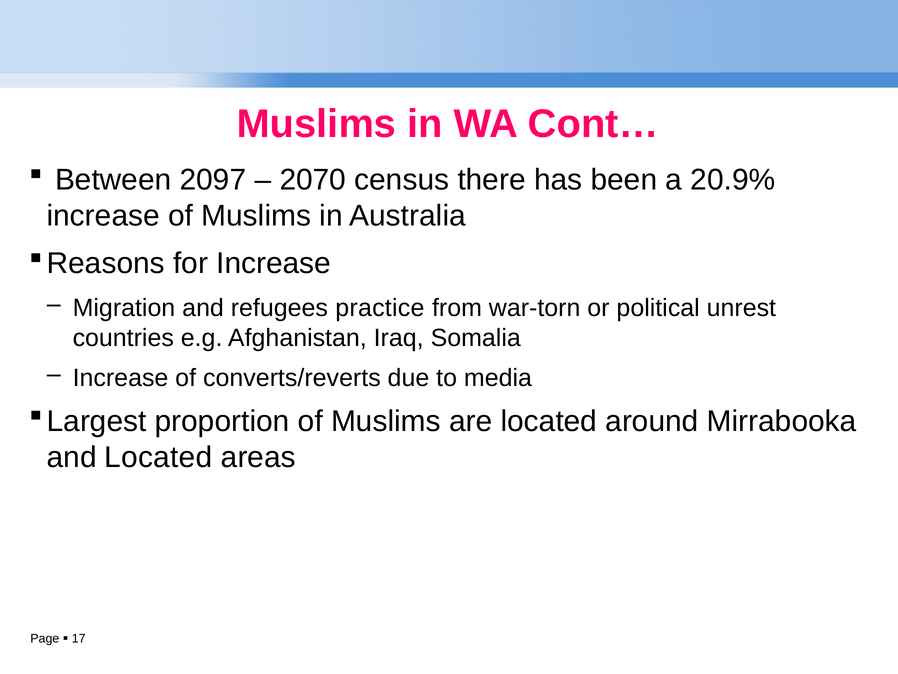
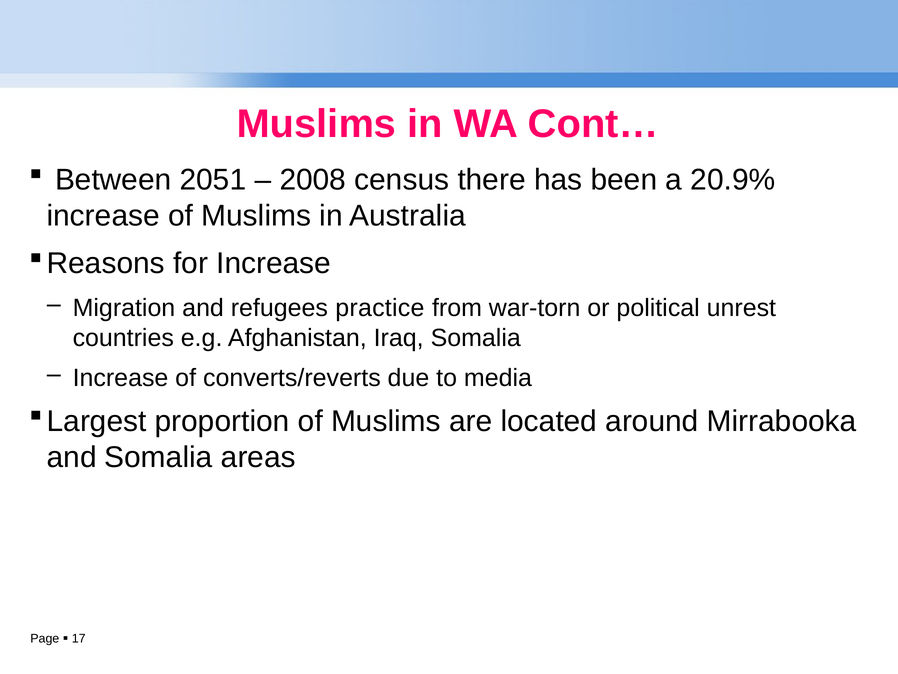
2097: 2097 -> 2051
2070: 2070 -> 2008
and Located: Located -> Somalia
